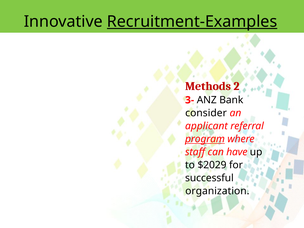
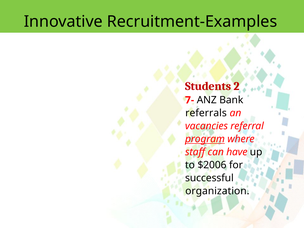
Recruitment-Examples underline: present -> none
Methods: Methods -> Students
3-: 3- -> 7-
consider: consider -> referrals
applicant: applicant -> vacancies
$2029: $2029 -> $2006
